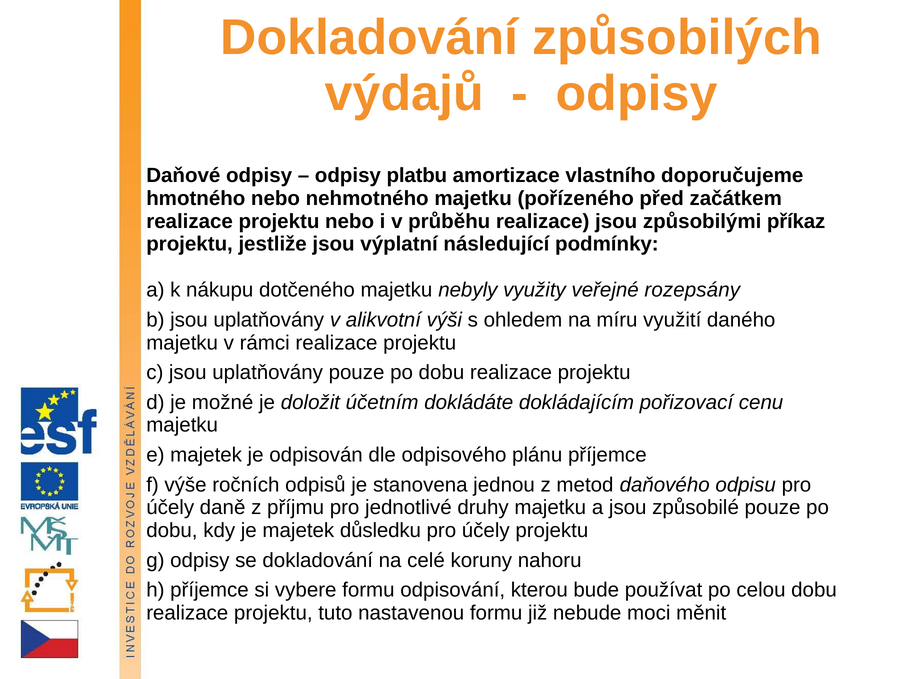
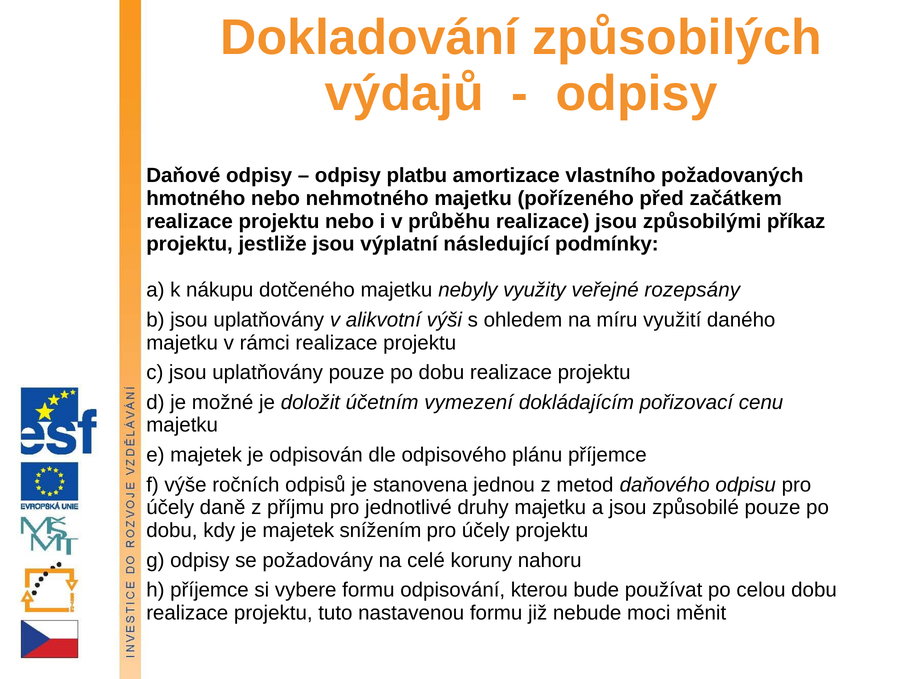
doporučujeme: doporučujeme -> požadovaných
dokládáte: dokládáte -> vymezení
důsledku: důsledku -> snížením
se dokladování: dokladování -> požadovány
